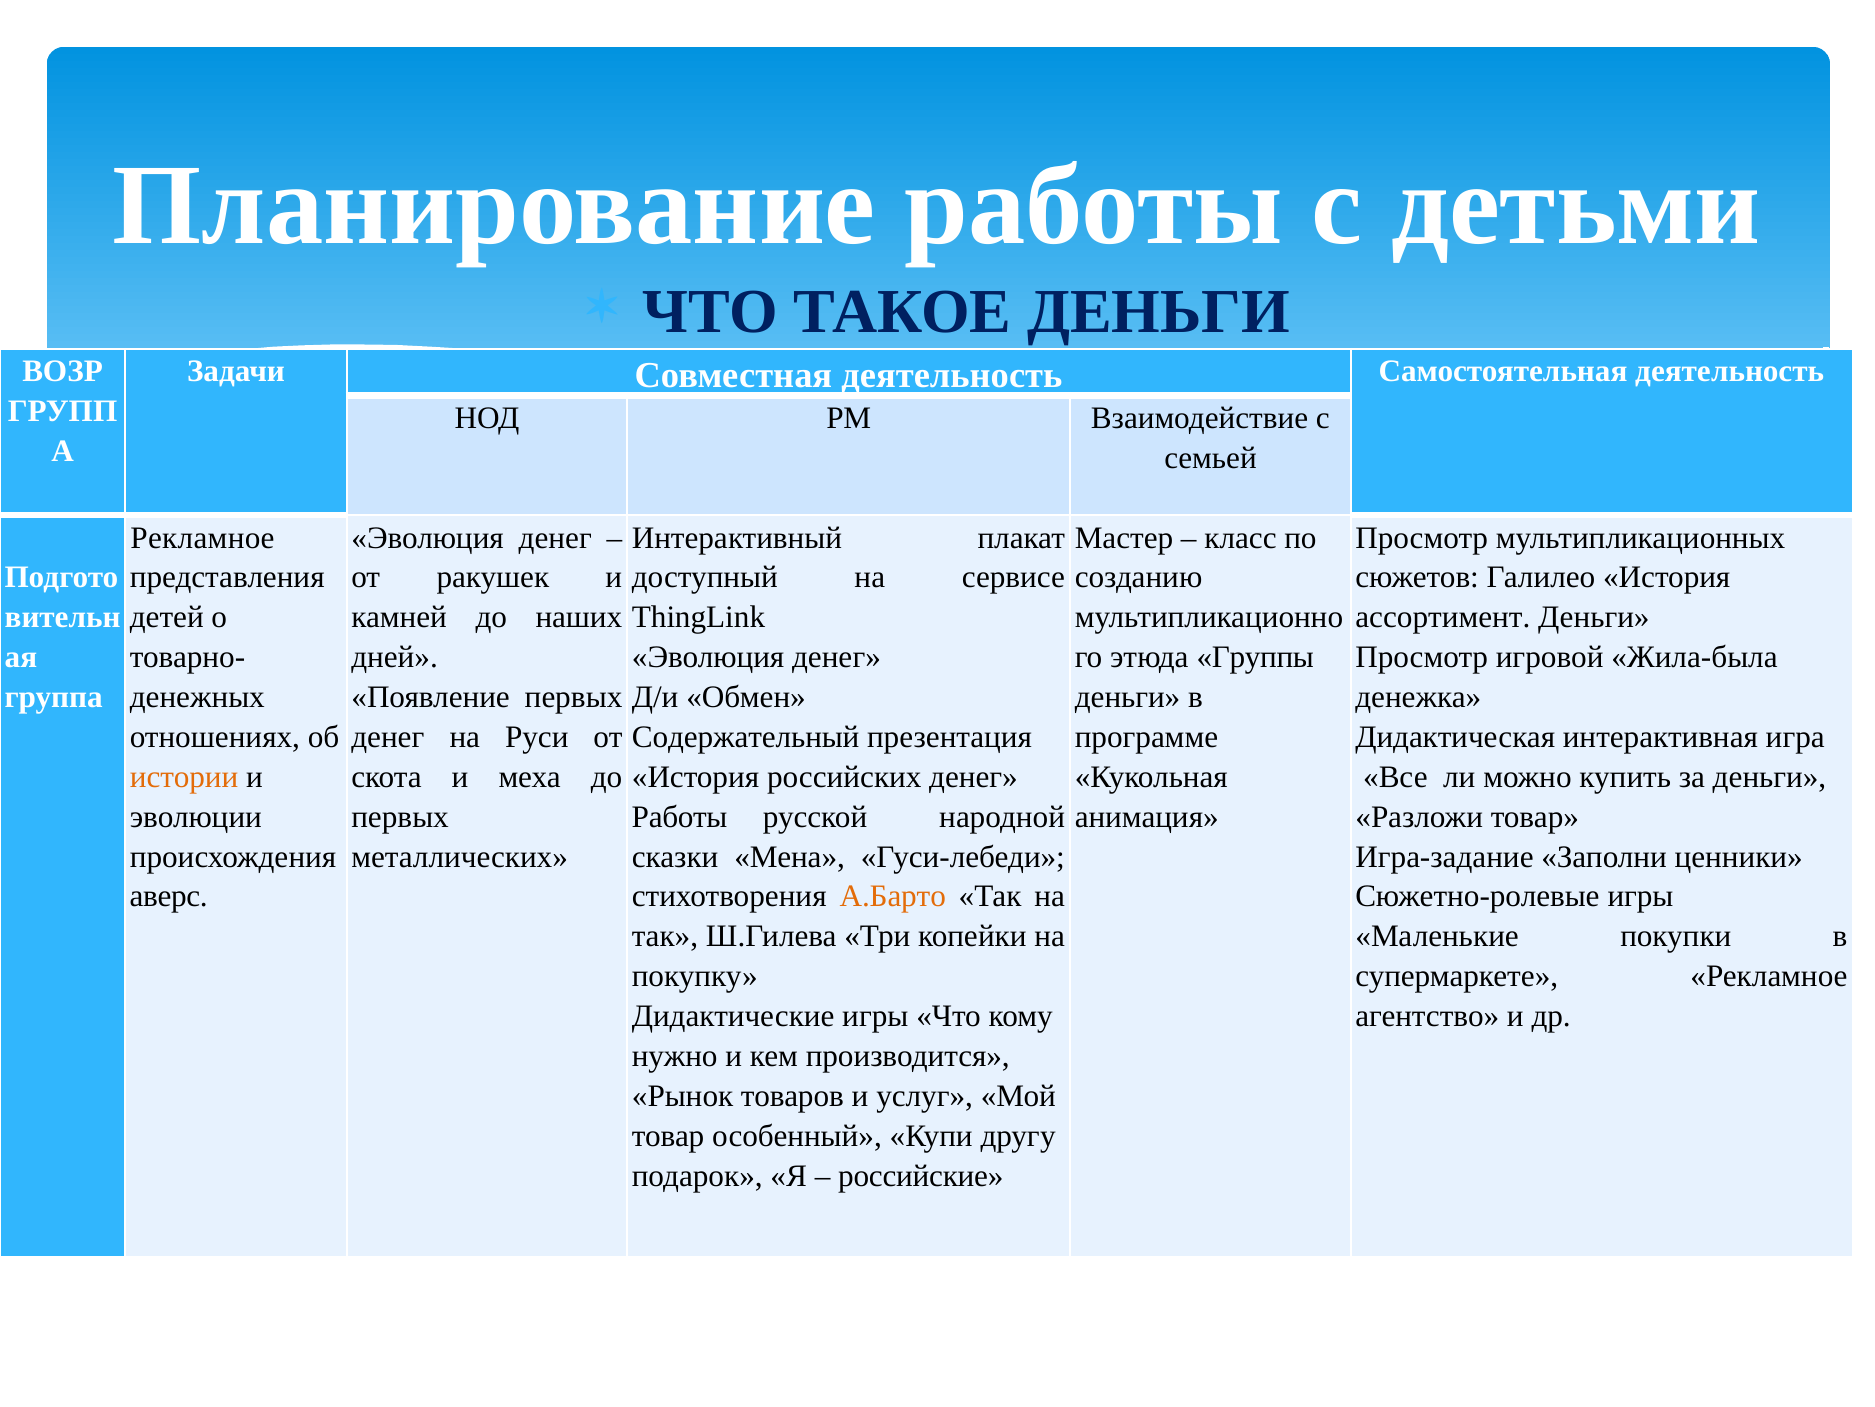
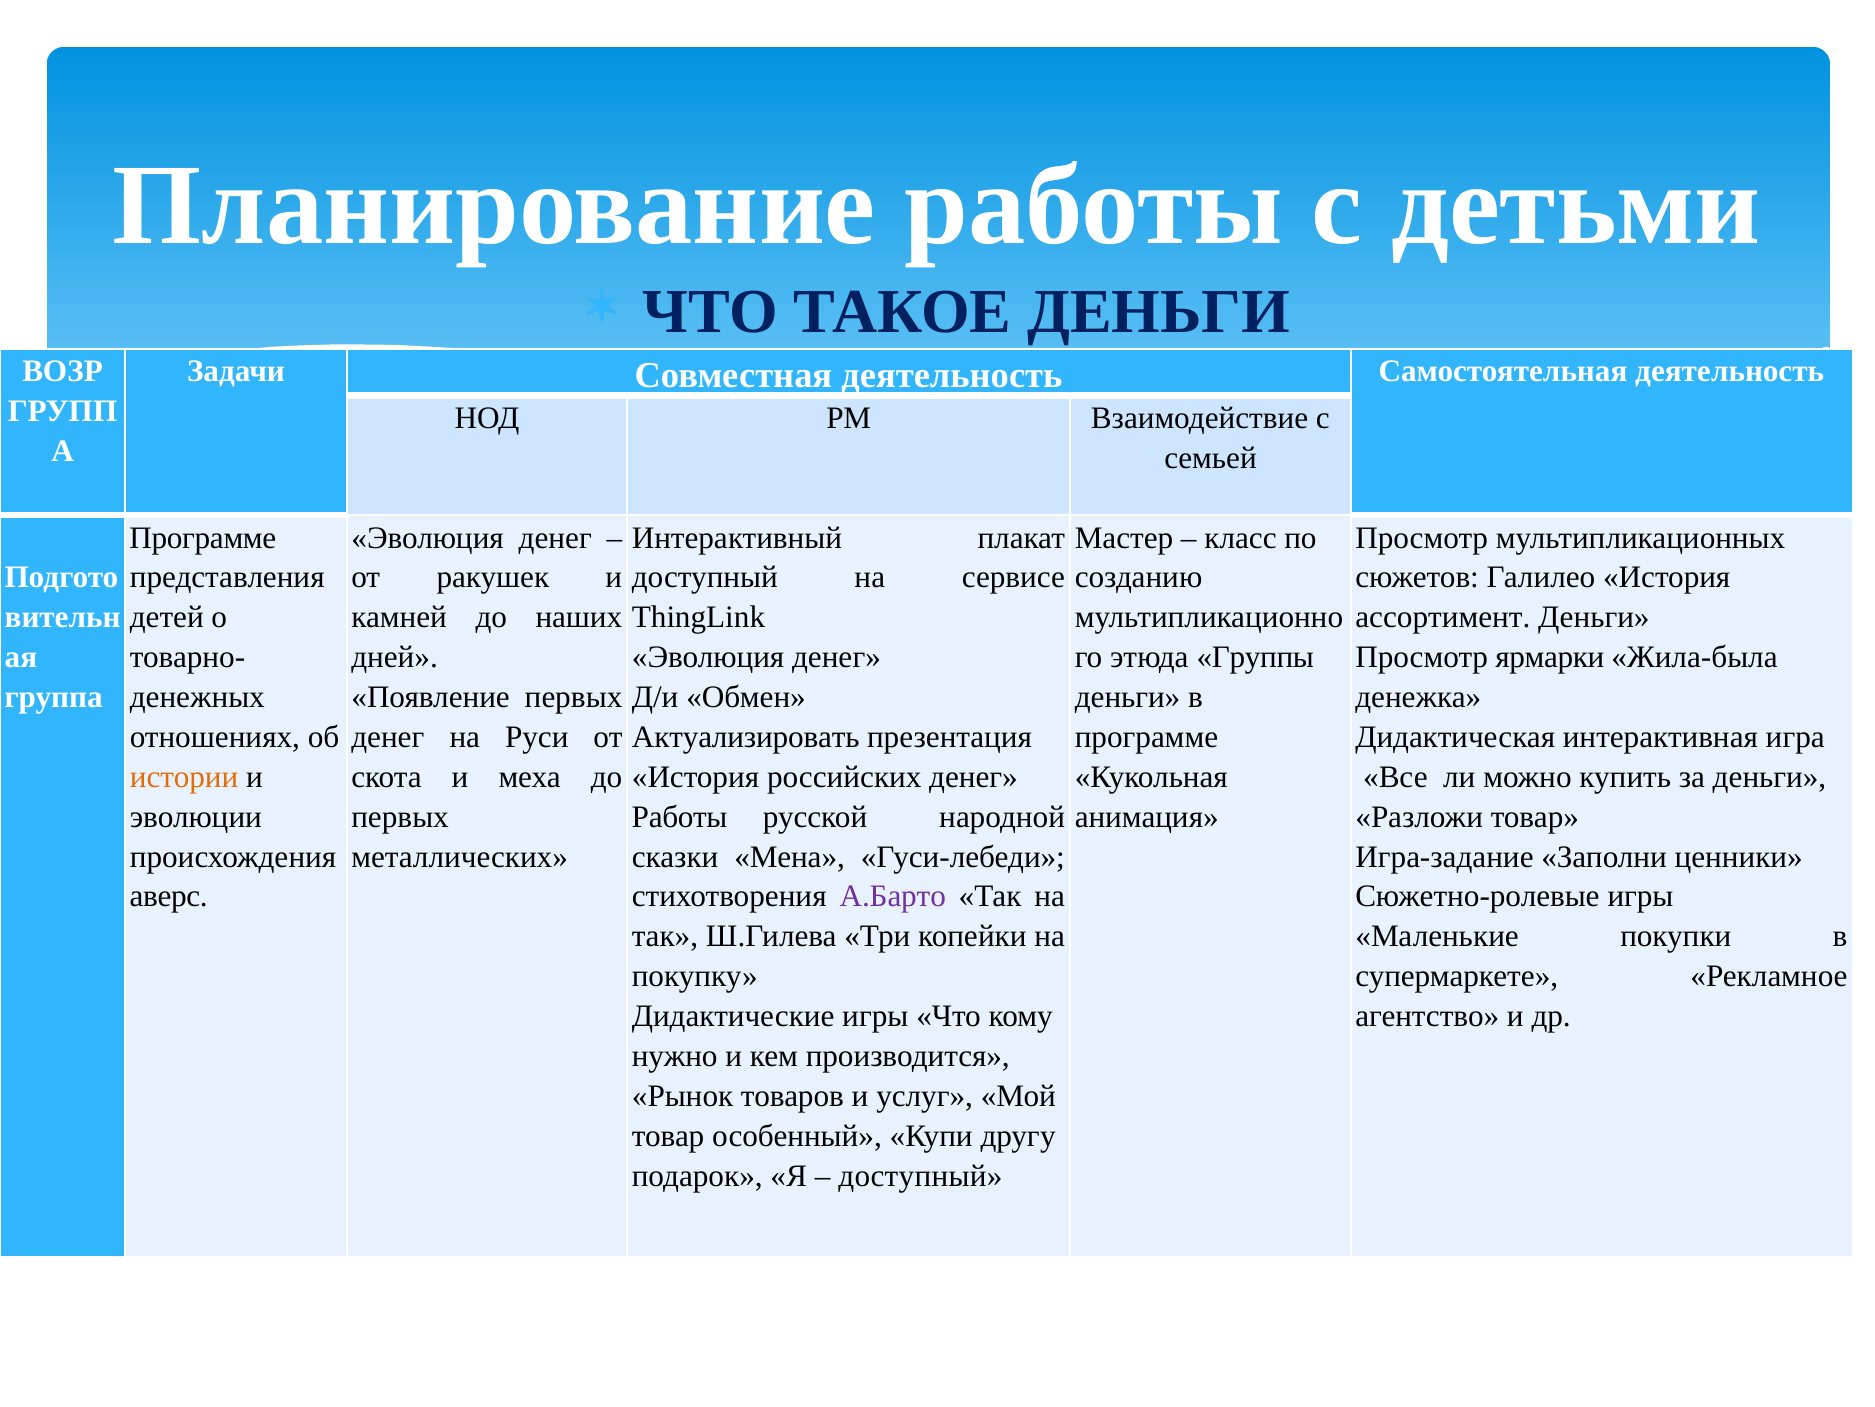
Рекламное at (202, 537): Рекламное -> Программе
игровой: игровой -> ярмарки
Содержательный: Содержательный -> Актуализировать
А.Барто colour: orange -> purple
российские at (921, 1175): российские -> доступный
